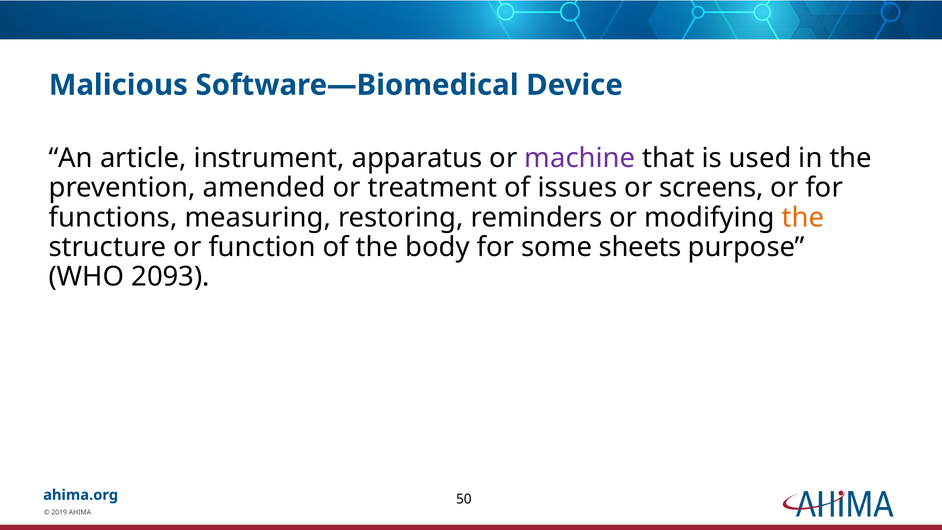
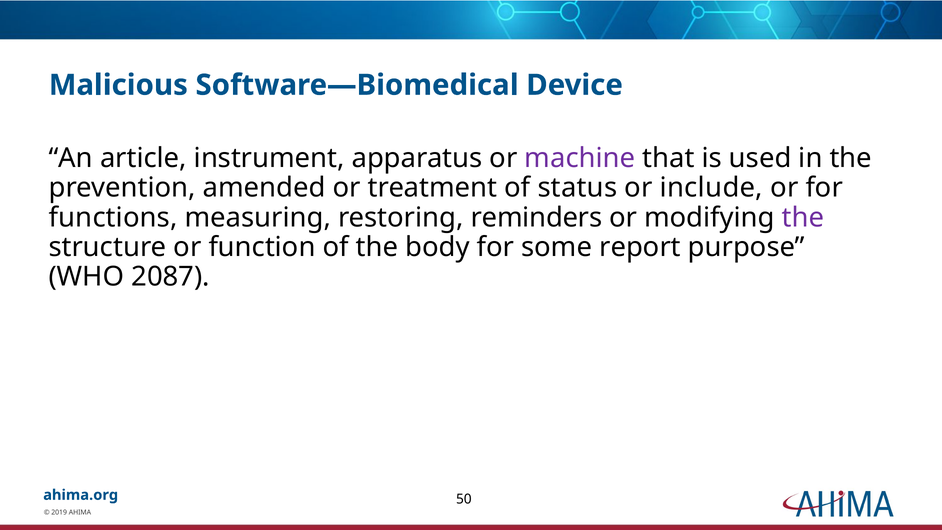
issues: issues -> status
screens: screens -> include
the at (803, 217) colour: orange -> purple
sheets: sheets -> report
2093: 2093 -> 2087
